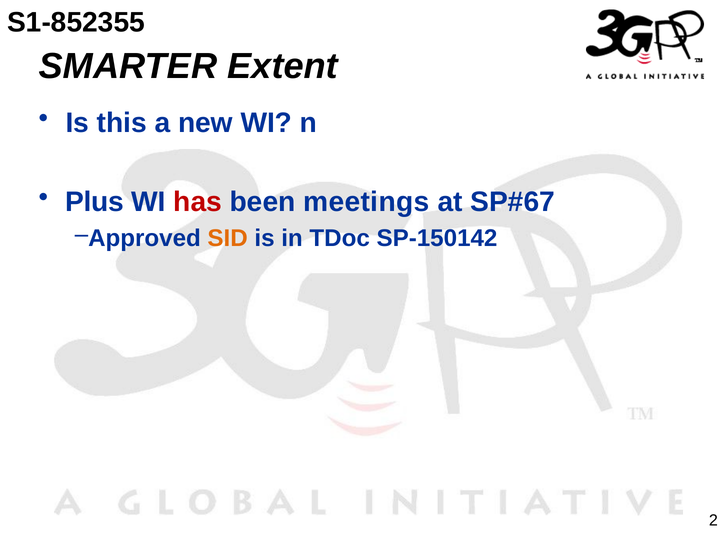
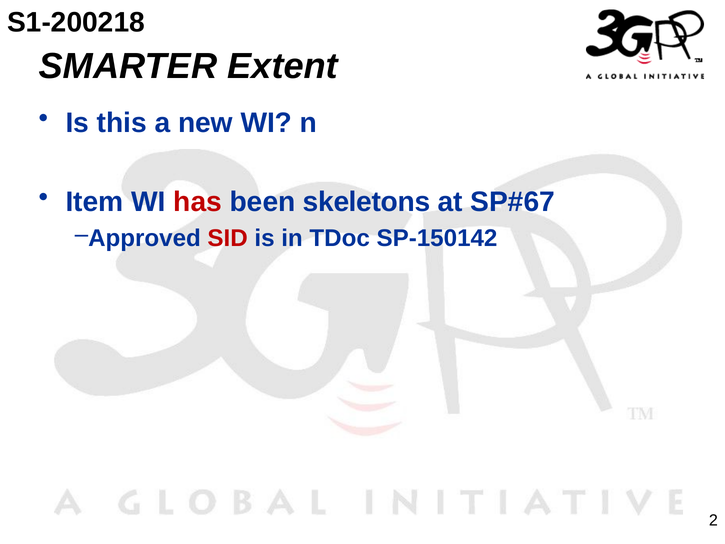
S1-852355: S1-852355 -> S1-200218
Plus: Plus -> Item
meetings: meetings -> skeletons
SID colour: orange -> red
